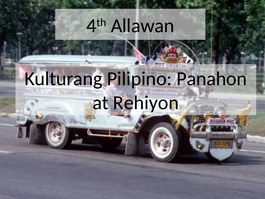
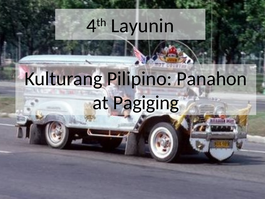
Allawan: Allawan -> Layunin
Rehiyon: Rehiyon -> Pagiging
